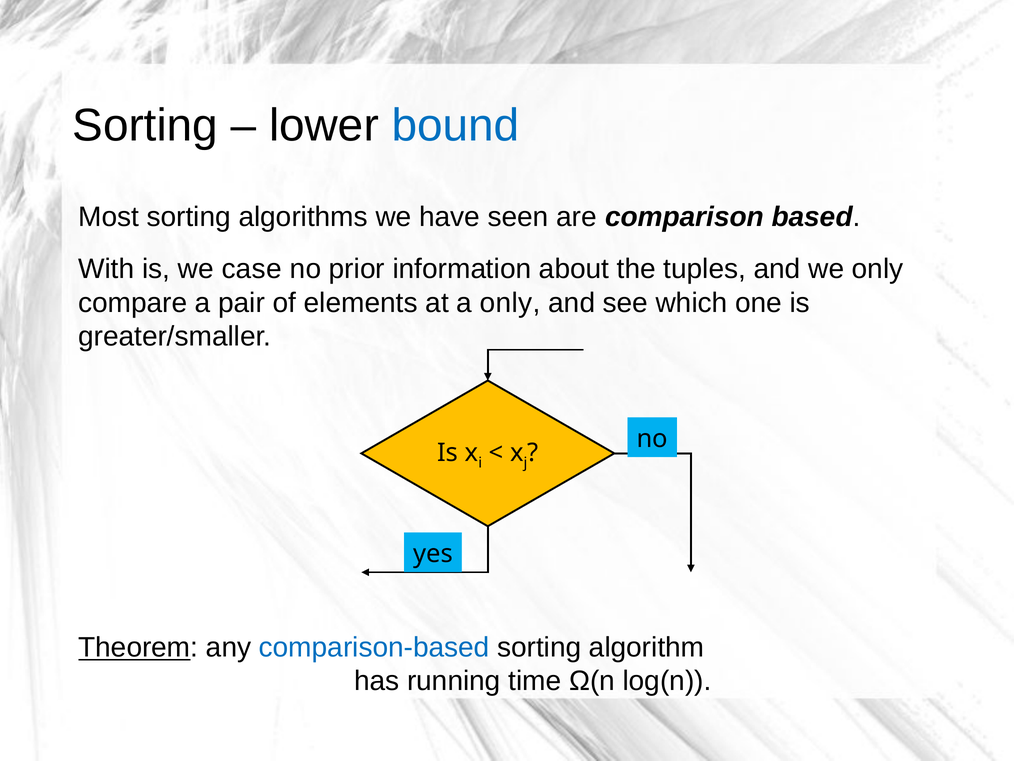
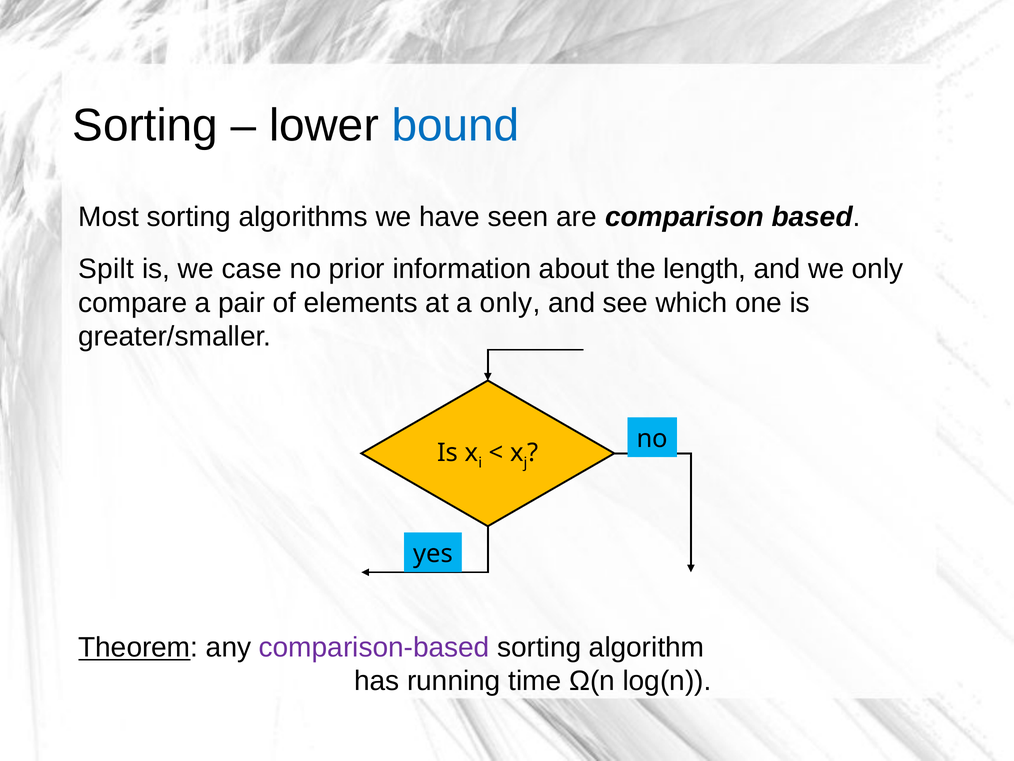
With: With -> Spilt
tuples: tuples -> length
comparison-based colour: blue -> purple
